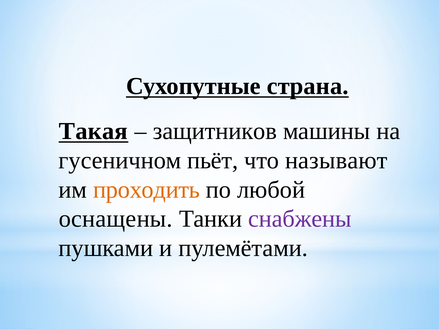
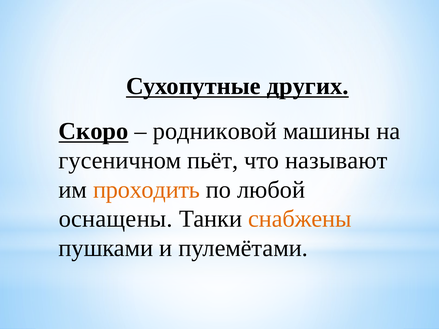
страна: страна -> других
Такая: Такая -> Скоро
защитников: защитников -> родниковой
снабжены colour: purple -> orange
